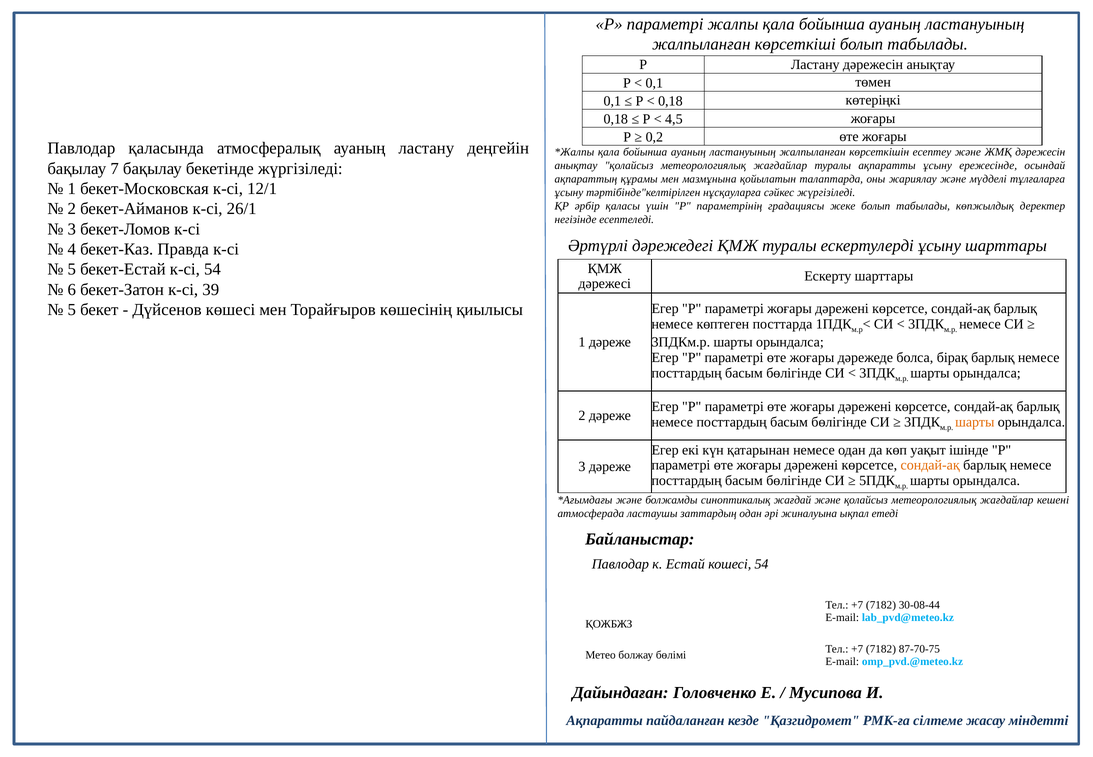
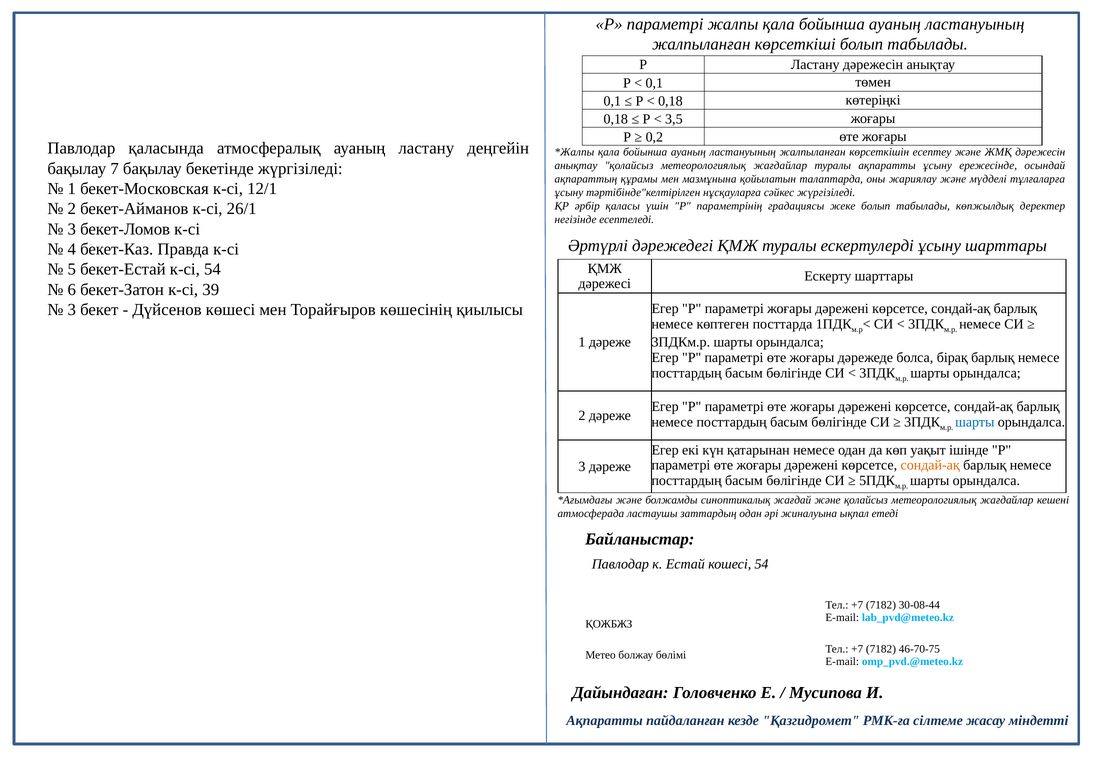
4,5: 4,5 -> 3,5
5 at (72, 310): 5 -> 3
шарты at (975, 422) colour: orange -> blue
87-70-75: 87-70-75 -> 46-70-75
